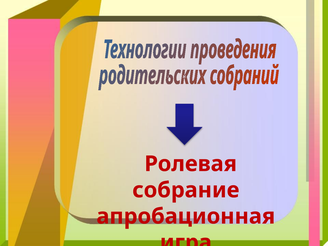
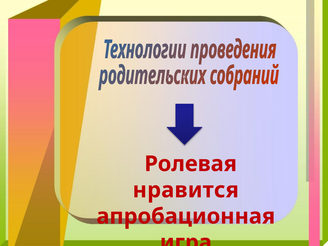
собрание: собрание -> нравится
